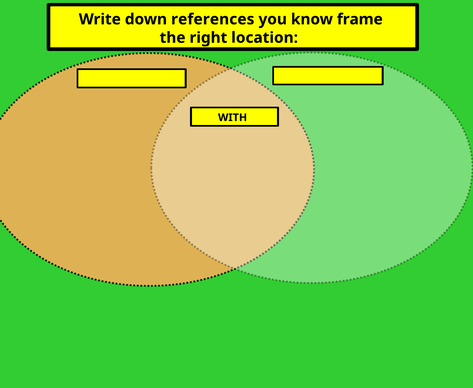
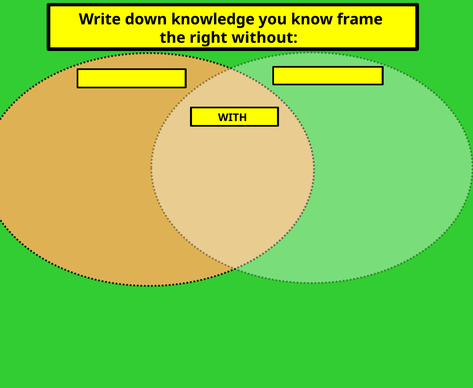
references: references -> knowledge
location: location -> without
